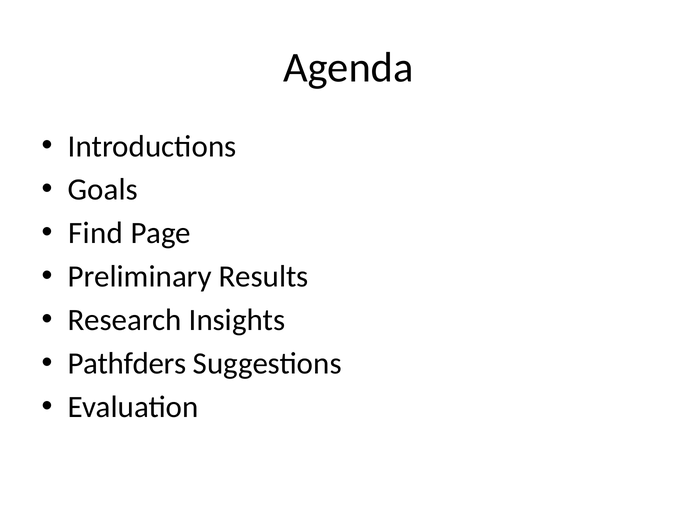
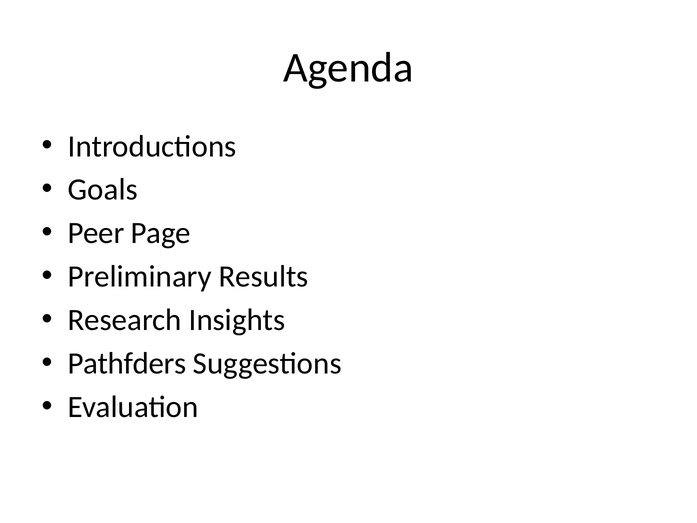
Find: Find -> Peer
